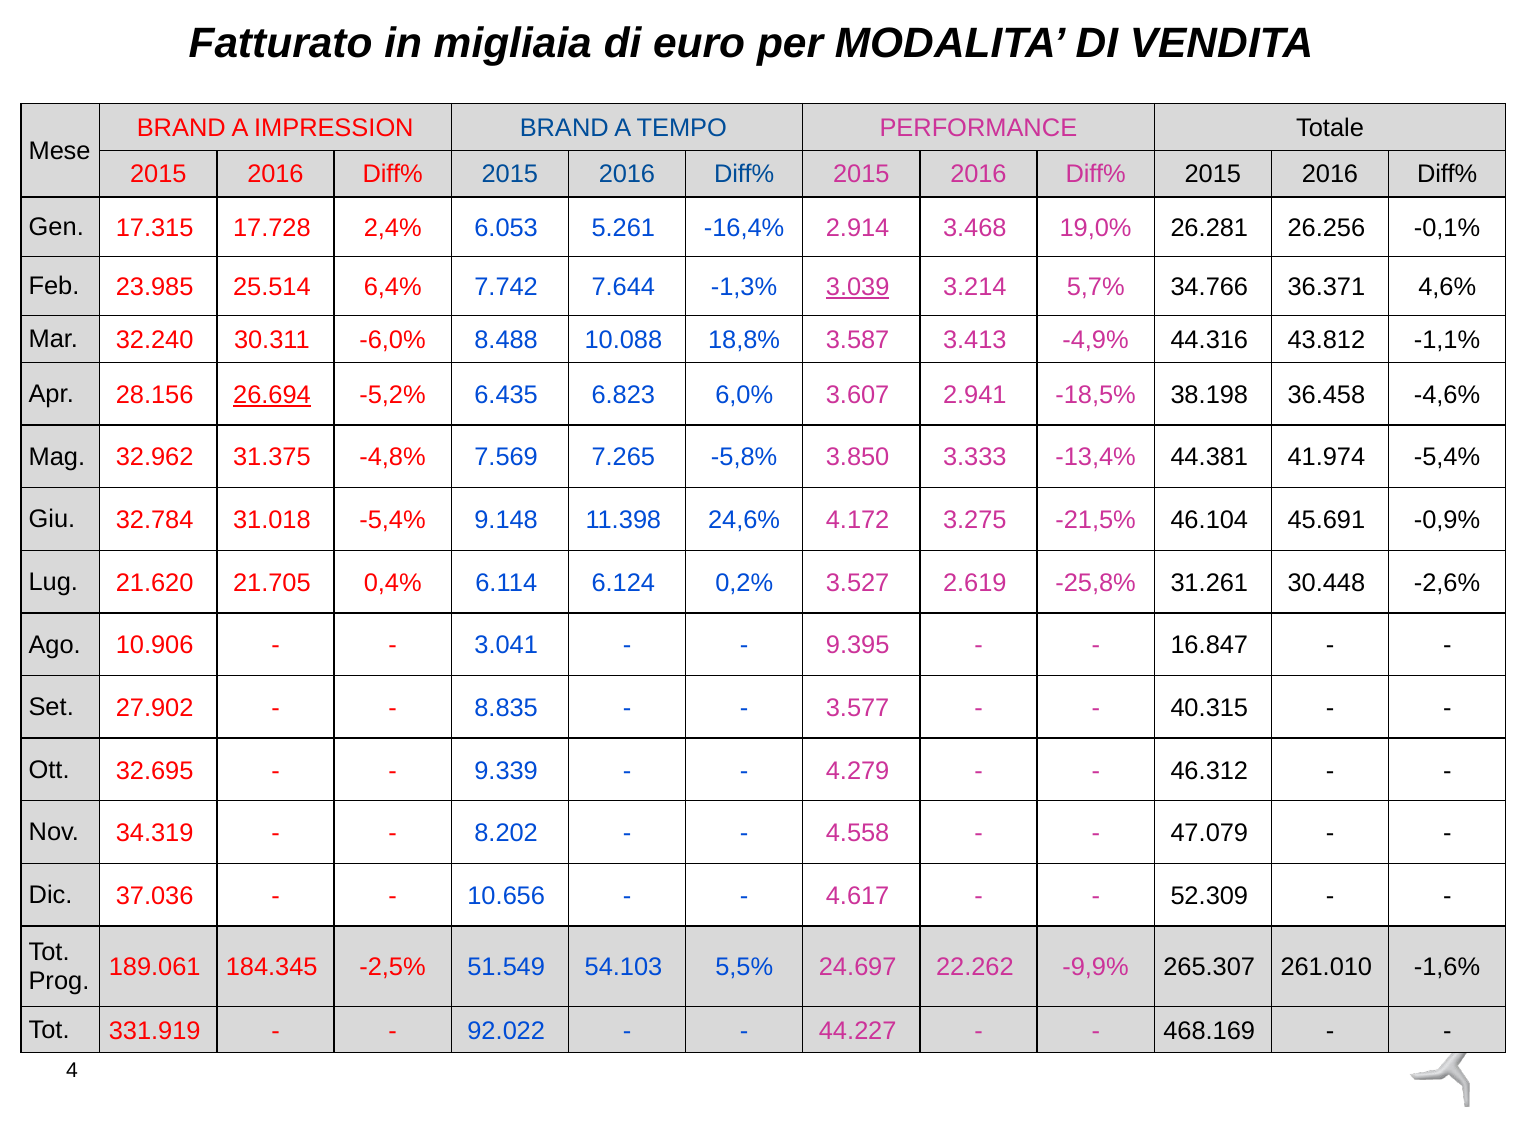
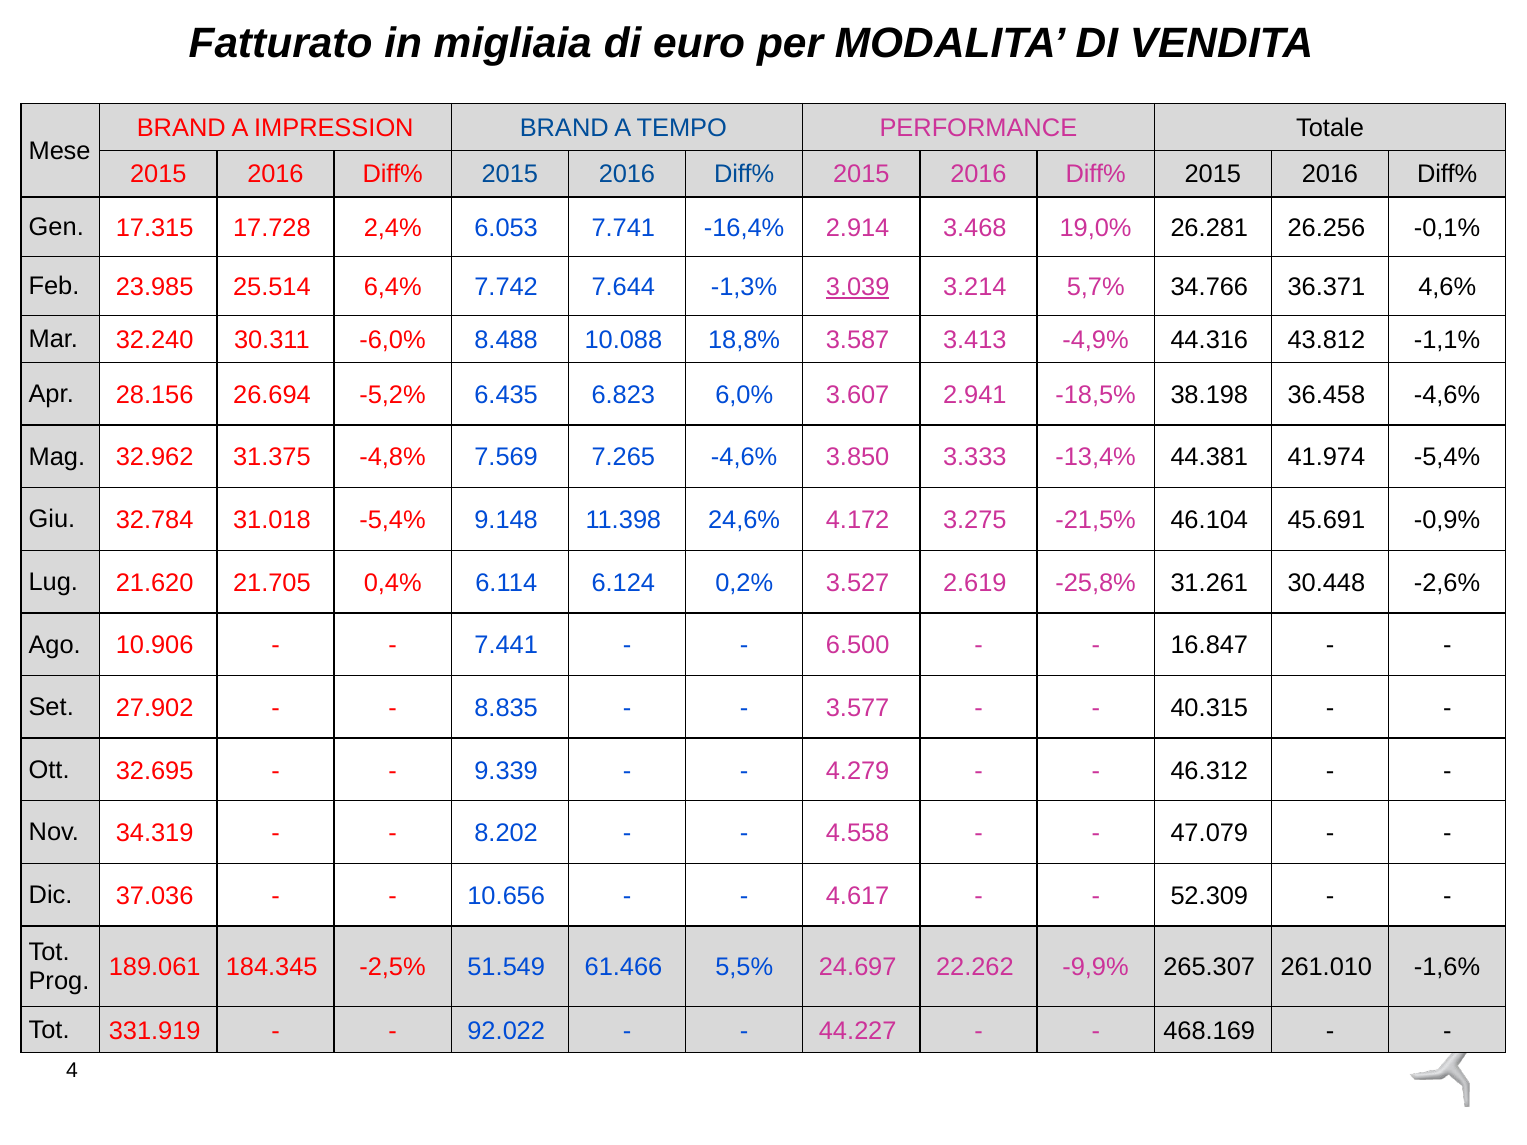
5.261: 5.261 -> 7.741
26.694 underline: present -> none
7.265 -5,8%: -5,8% -> -4,6%
3.041: 3.041 -> 7.441
9.395: 9.395 -> 6.500
54.103: 54.103 -> 61.466
